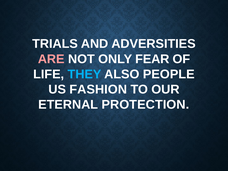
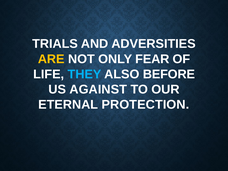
ARE colour: pink -> yellow
PEOPLE: PEOPLE -> BEFORE
FASHION: FASHION -> AGAINST
